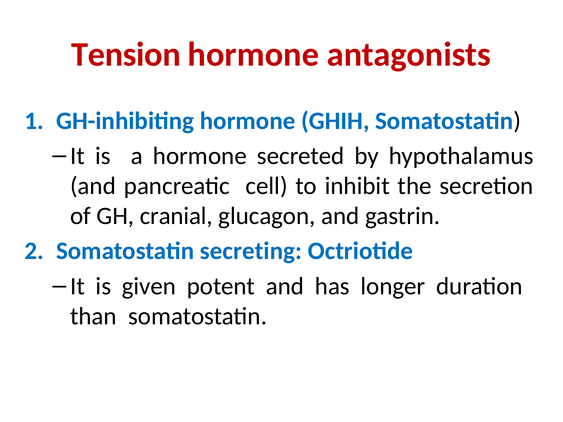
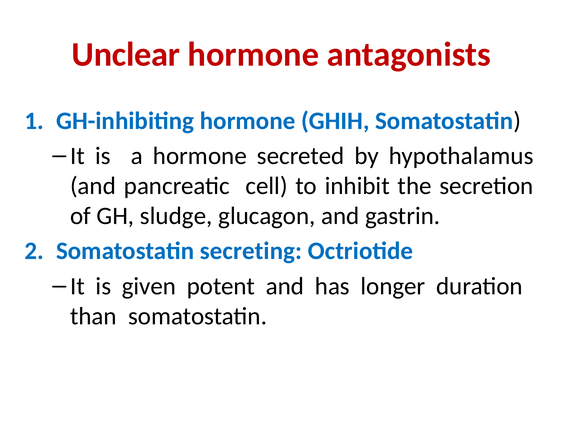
Tension: Tension -> Unclear
cranial: cranial -> sludge
